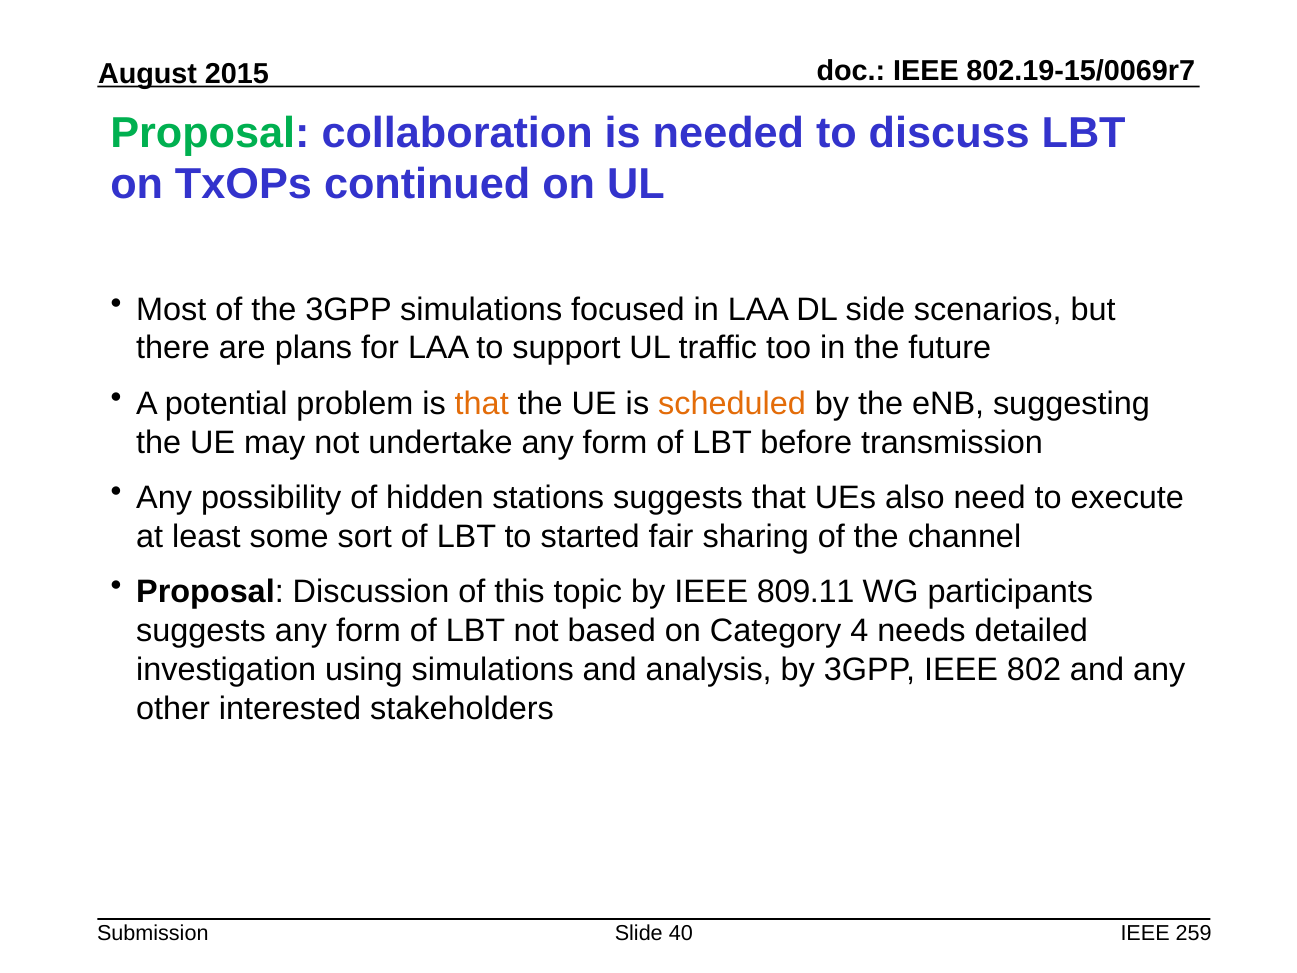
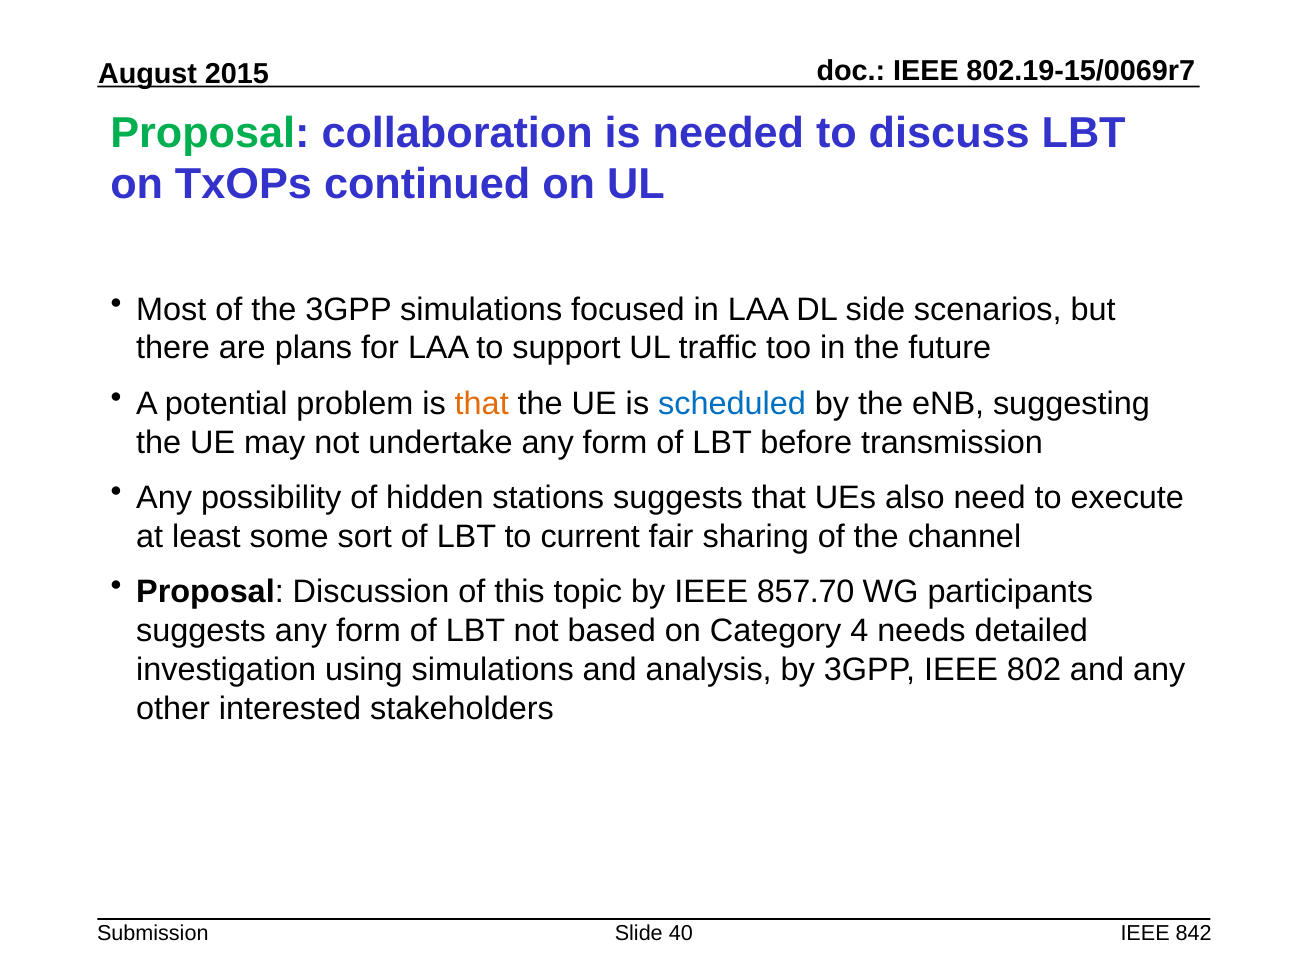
scheduled colour: orange -> blue
started: started -> current
809.11: 809.11 -> 857.70
259: 259 -> 842
